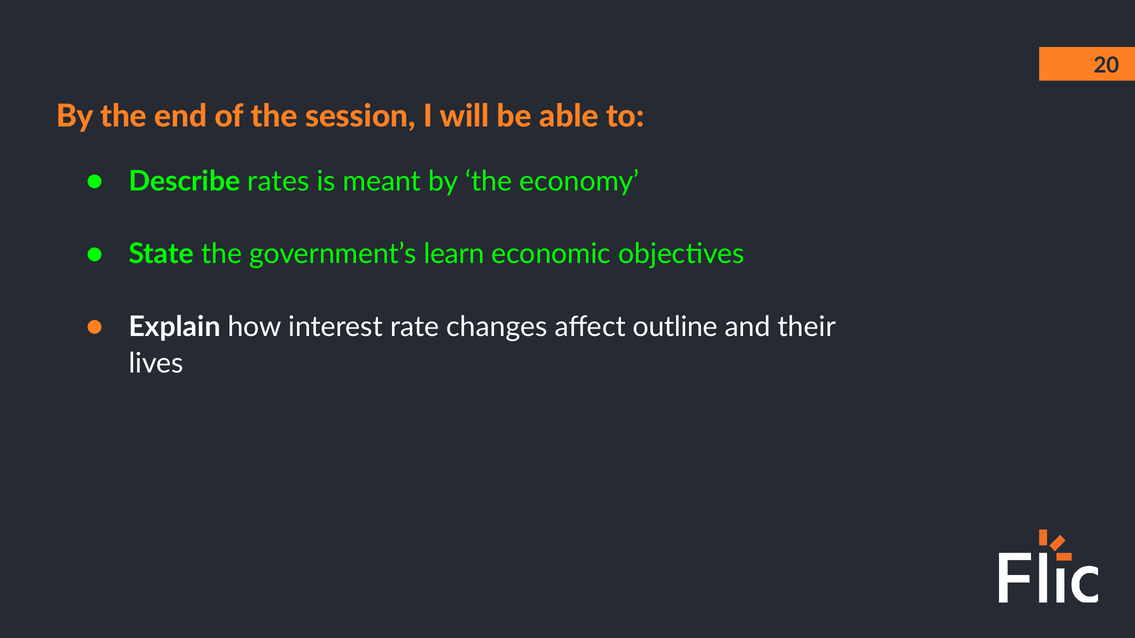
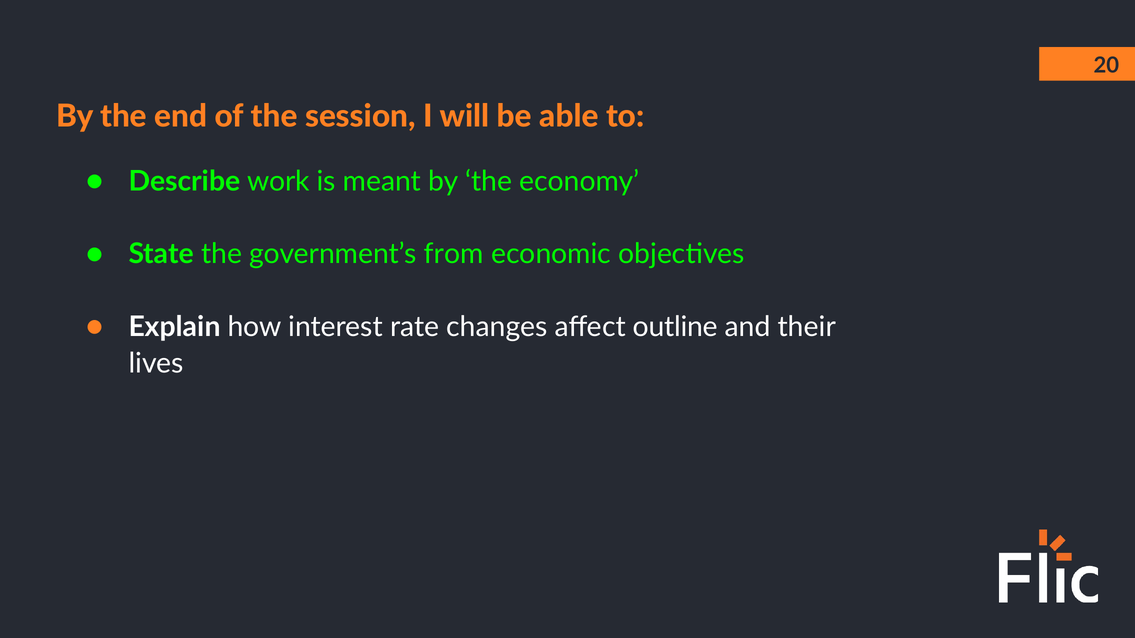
rates: rates -> work
learn: learn -> from
